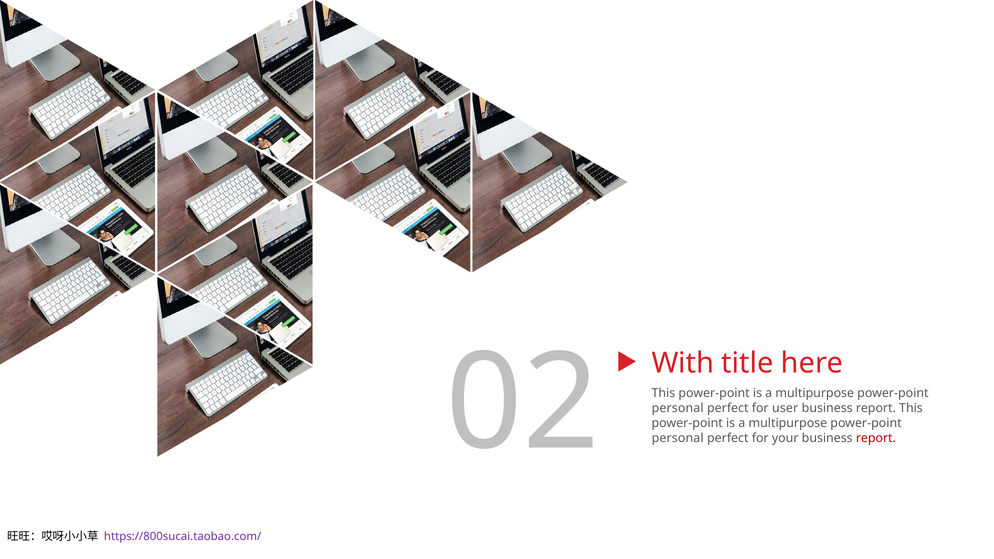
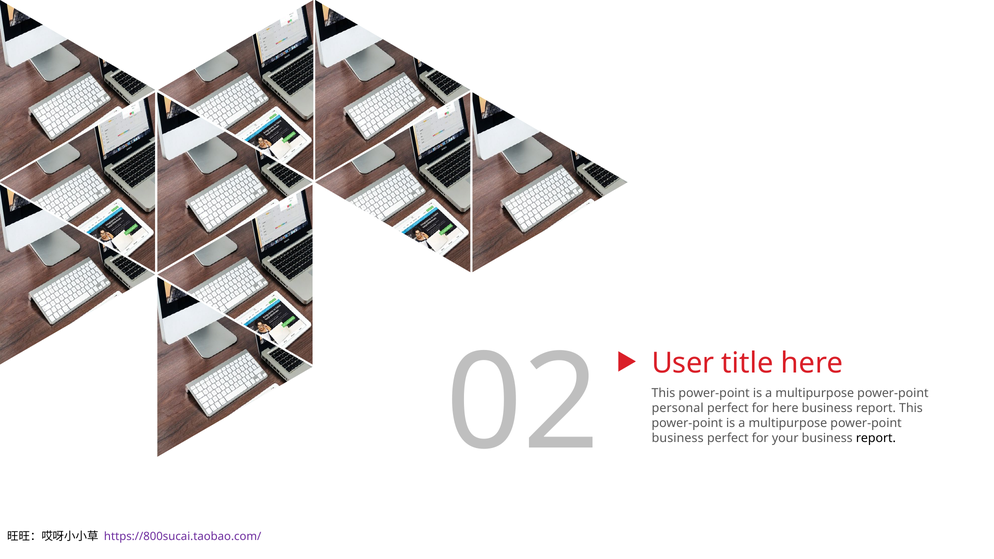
With: With -> User
for user: user -> here
personal at (678, 438): personal -> business
report at (876, 438) colour: red -> black
